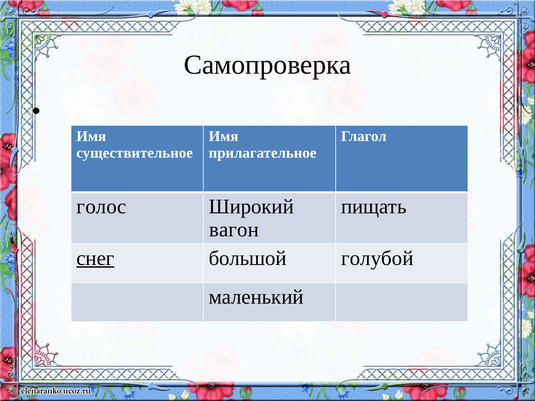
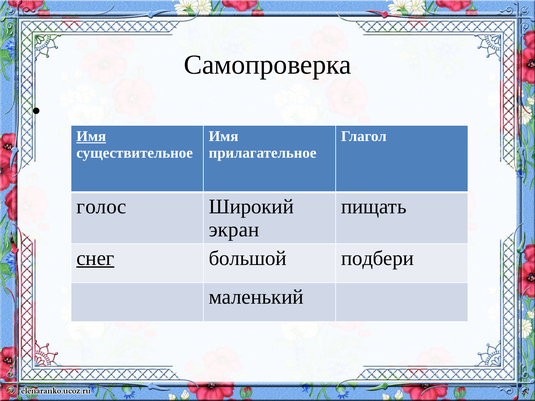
Имя at (91, 136) underline: none -> present
вагон: вагон -> экран
голубой: голубой -> подбери
